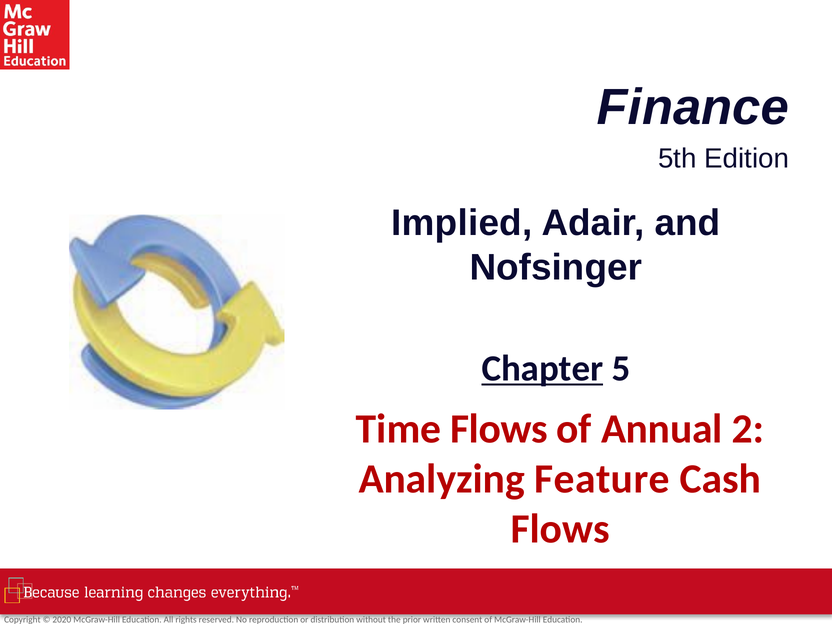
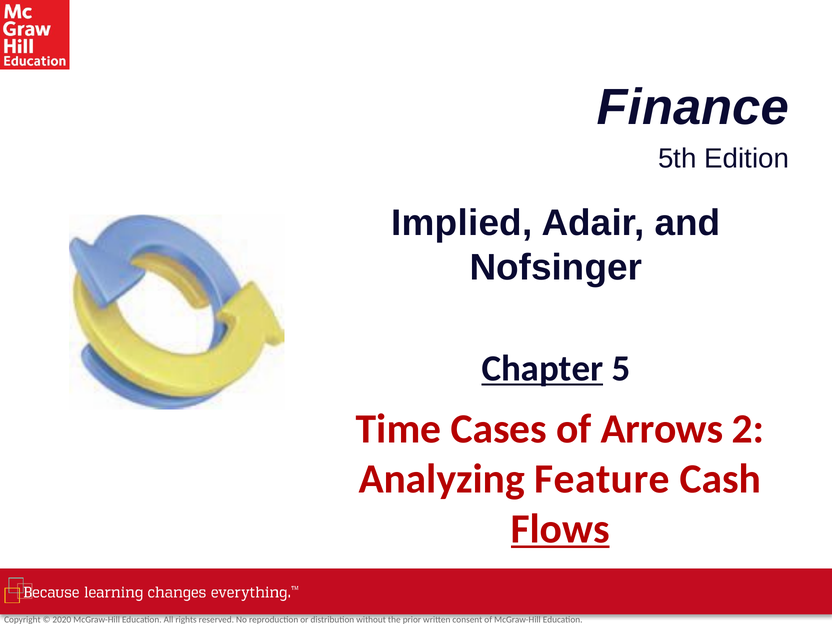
Time Flows: Flows -> Cases
Annual: Annual -> Arrows
Flows at (560, 529) underline: none -> present
